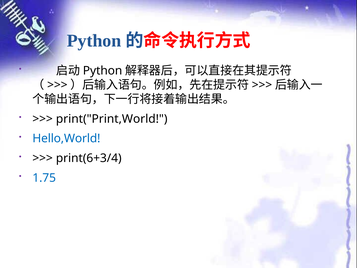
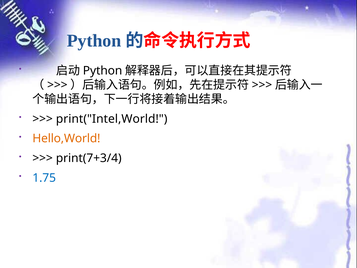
print("Print,World: print("Print,World -> print("Intel,World
Hello,World colour: blue -> orange
print(6+3/4: print(6+3/4 -> print(7+3/4
